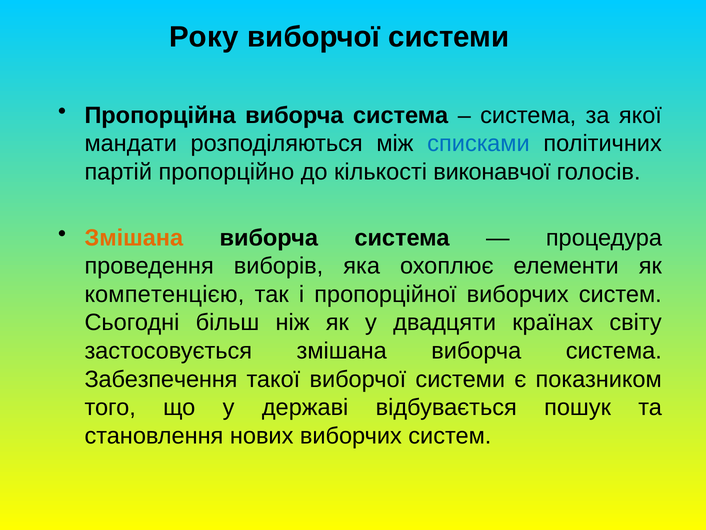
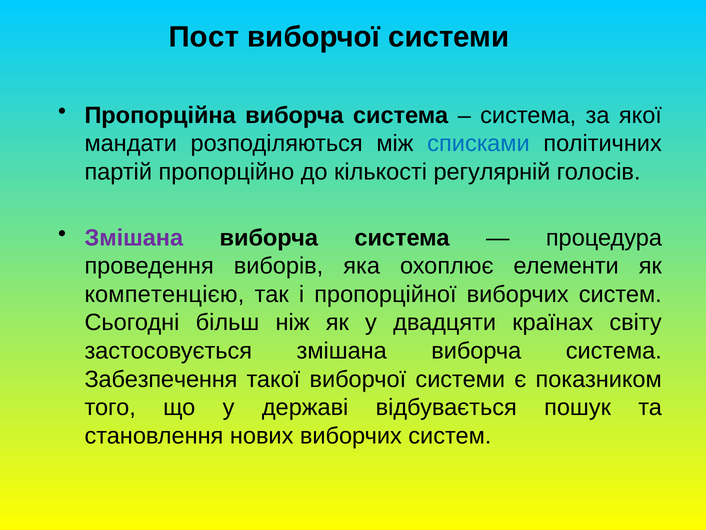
Року: Року -> Пост
виконавчої: виконавчої -> регулярній
Змішана at (134, 238) colour: orange -> purple
